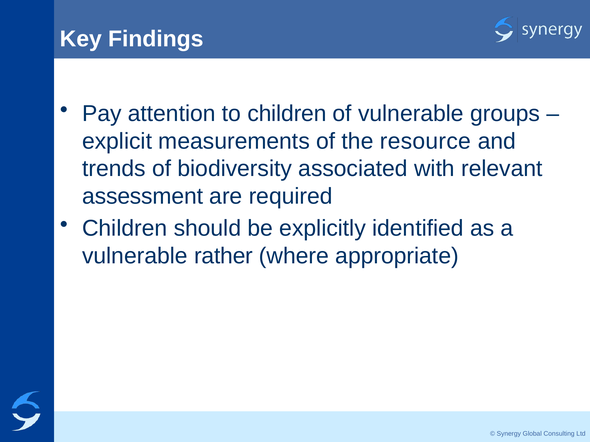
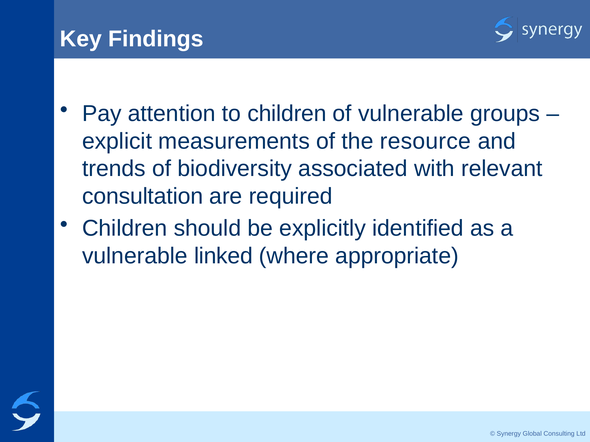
assessment: assessment -> consultation
rather: rather -> linked
